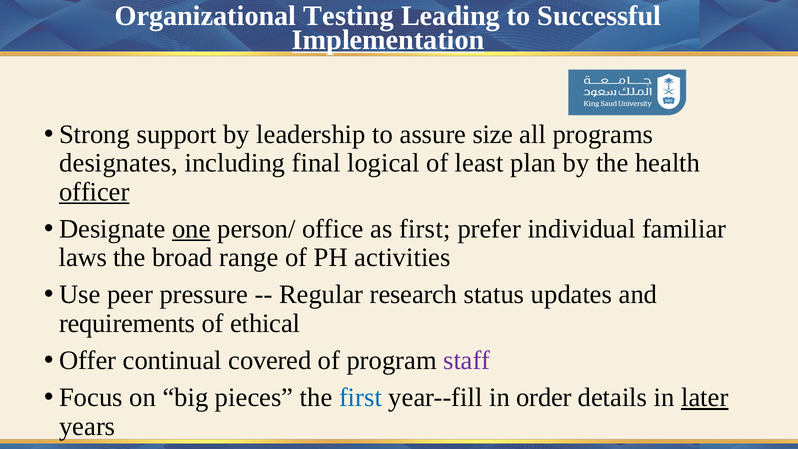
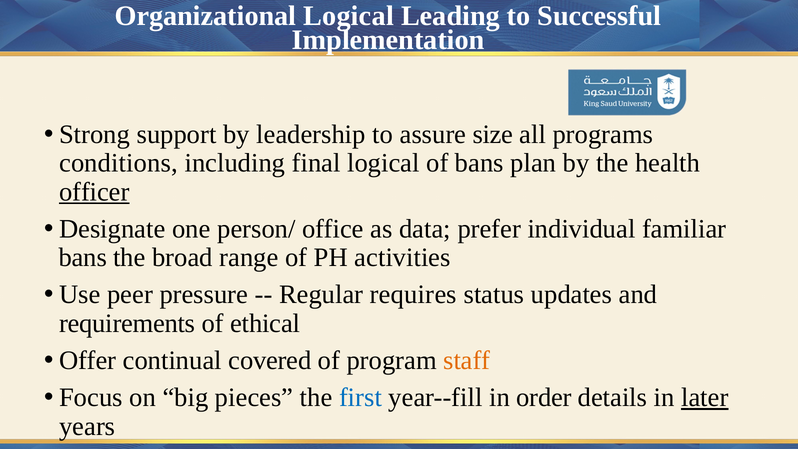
Organizational Testing: Testing -> Logical
Implementation underline: present -> none
designates: designates -> conditions
of least: least -> bans
one underline: present -> none
as first: first -> data
laws at (83, 258): laws -> bans
research: research -> requires
staff colour: purple -> orange
